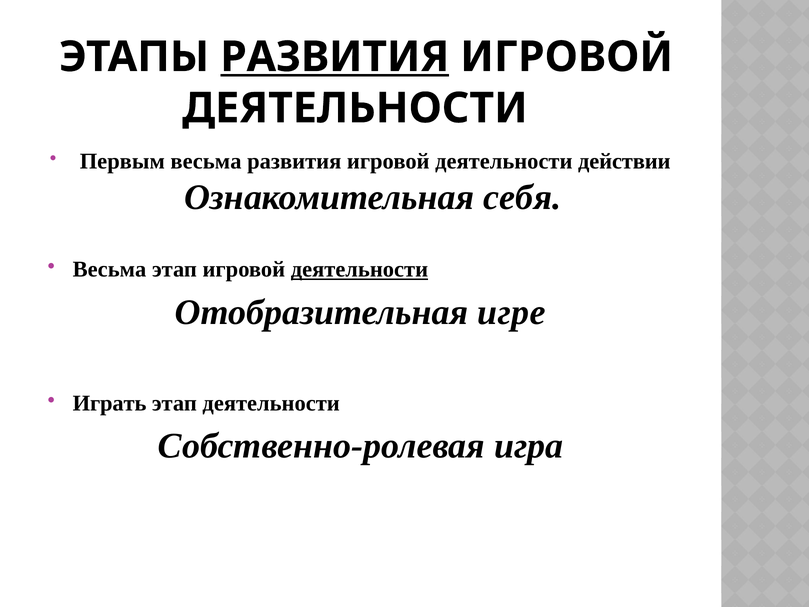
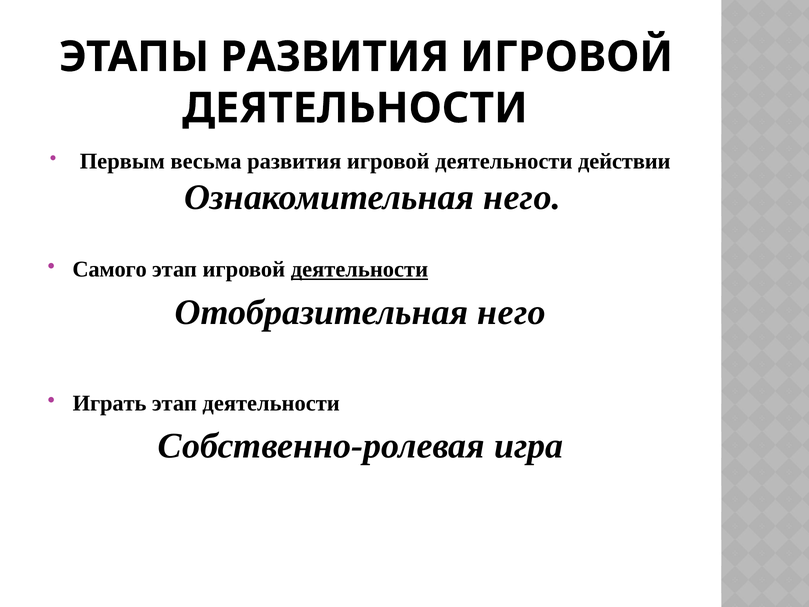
РАЗВИТИЯ at (335, 57) underline: present -> none
Ознакомительная себя: себя -> него
Весьма at (110, 269): Весьма -> Самого
Отобразительная игре: игре -> него
